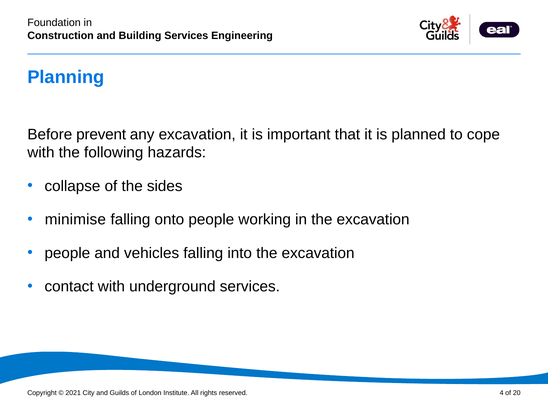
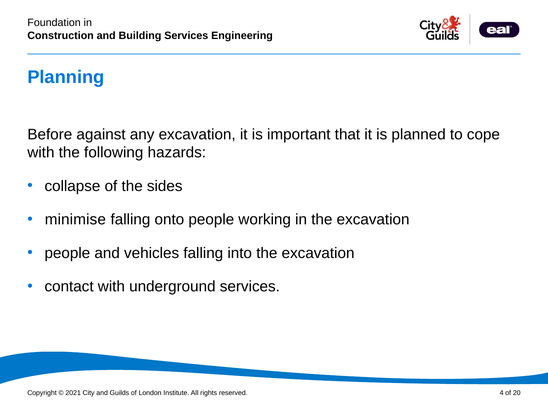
prevent: prevent -> against
